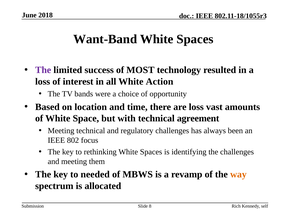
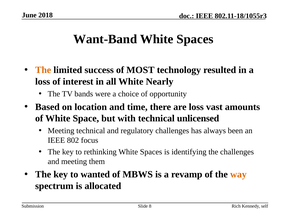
The at (43, 70) colour: purple -> orange
Action: Action -> Nearly
agreement: agreement -> unlicensed
needed: needed -> wanted
